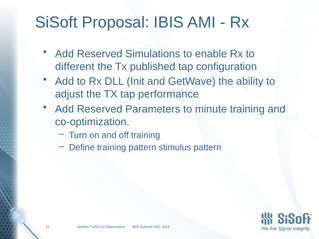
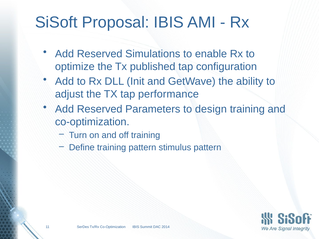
different: different -> optimize
minute: minute -> design
